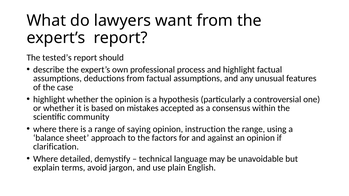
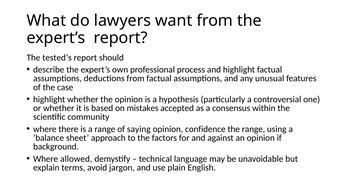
instruction: instruction -> confidence
clarification: clarification -> background
detailed: detailed -> allowed
